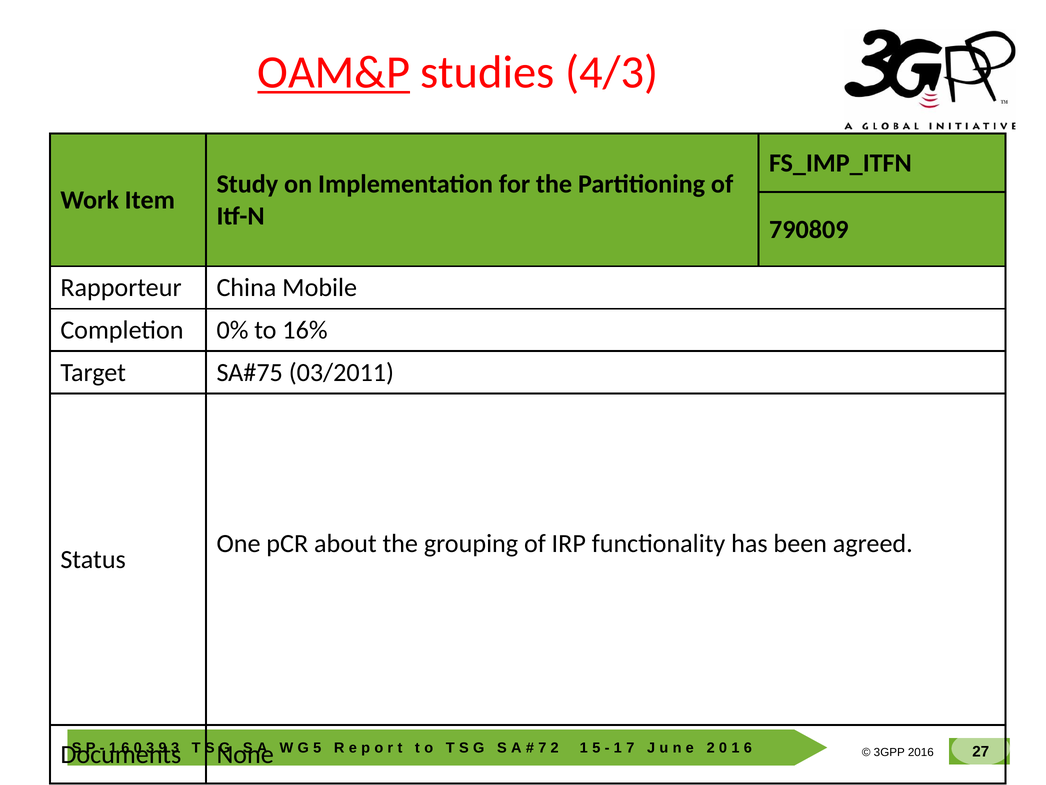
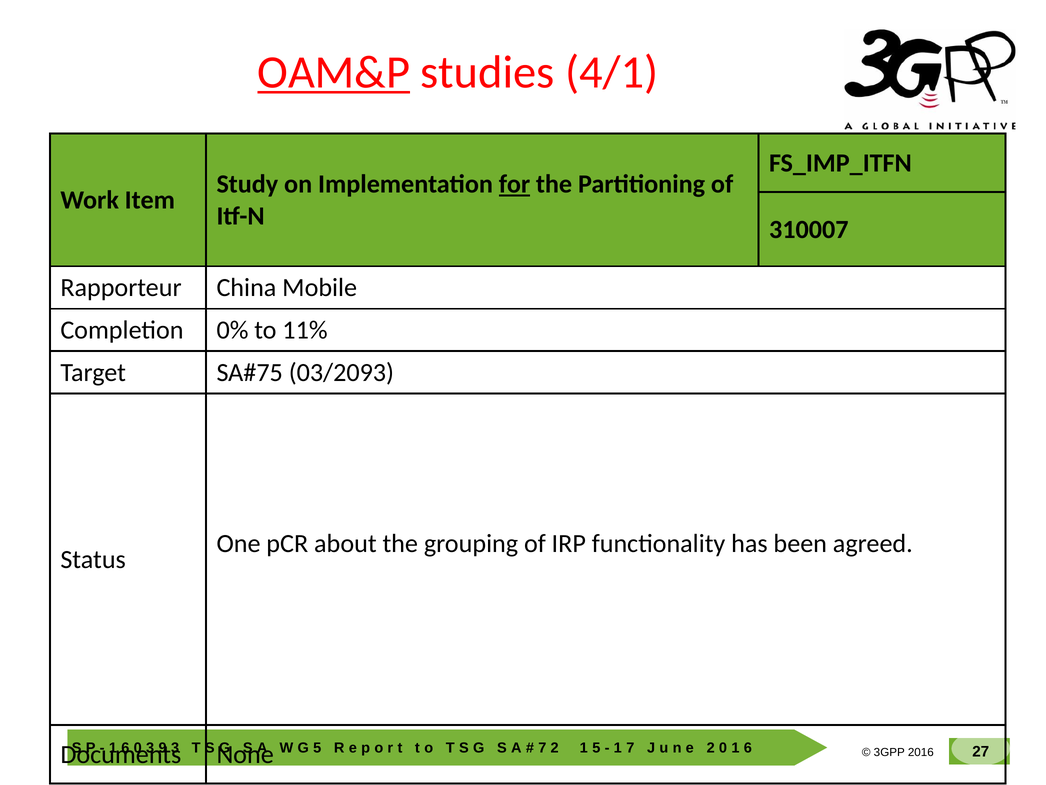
4/3: 4/3 -> 4/1
for underline: none -> present
790809: 790809 -> 310007
16%: 16% -> 11%
03/2011: 03/2011 -> 03/2093
